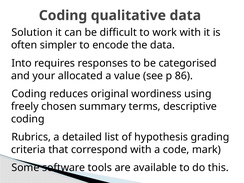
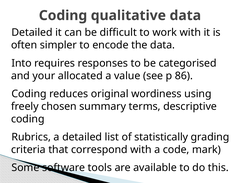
Solution at (32, 32): Solution -> Detailed
hypothesis: hypothesis -> statistically
